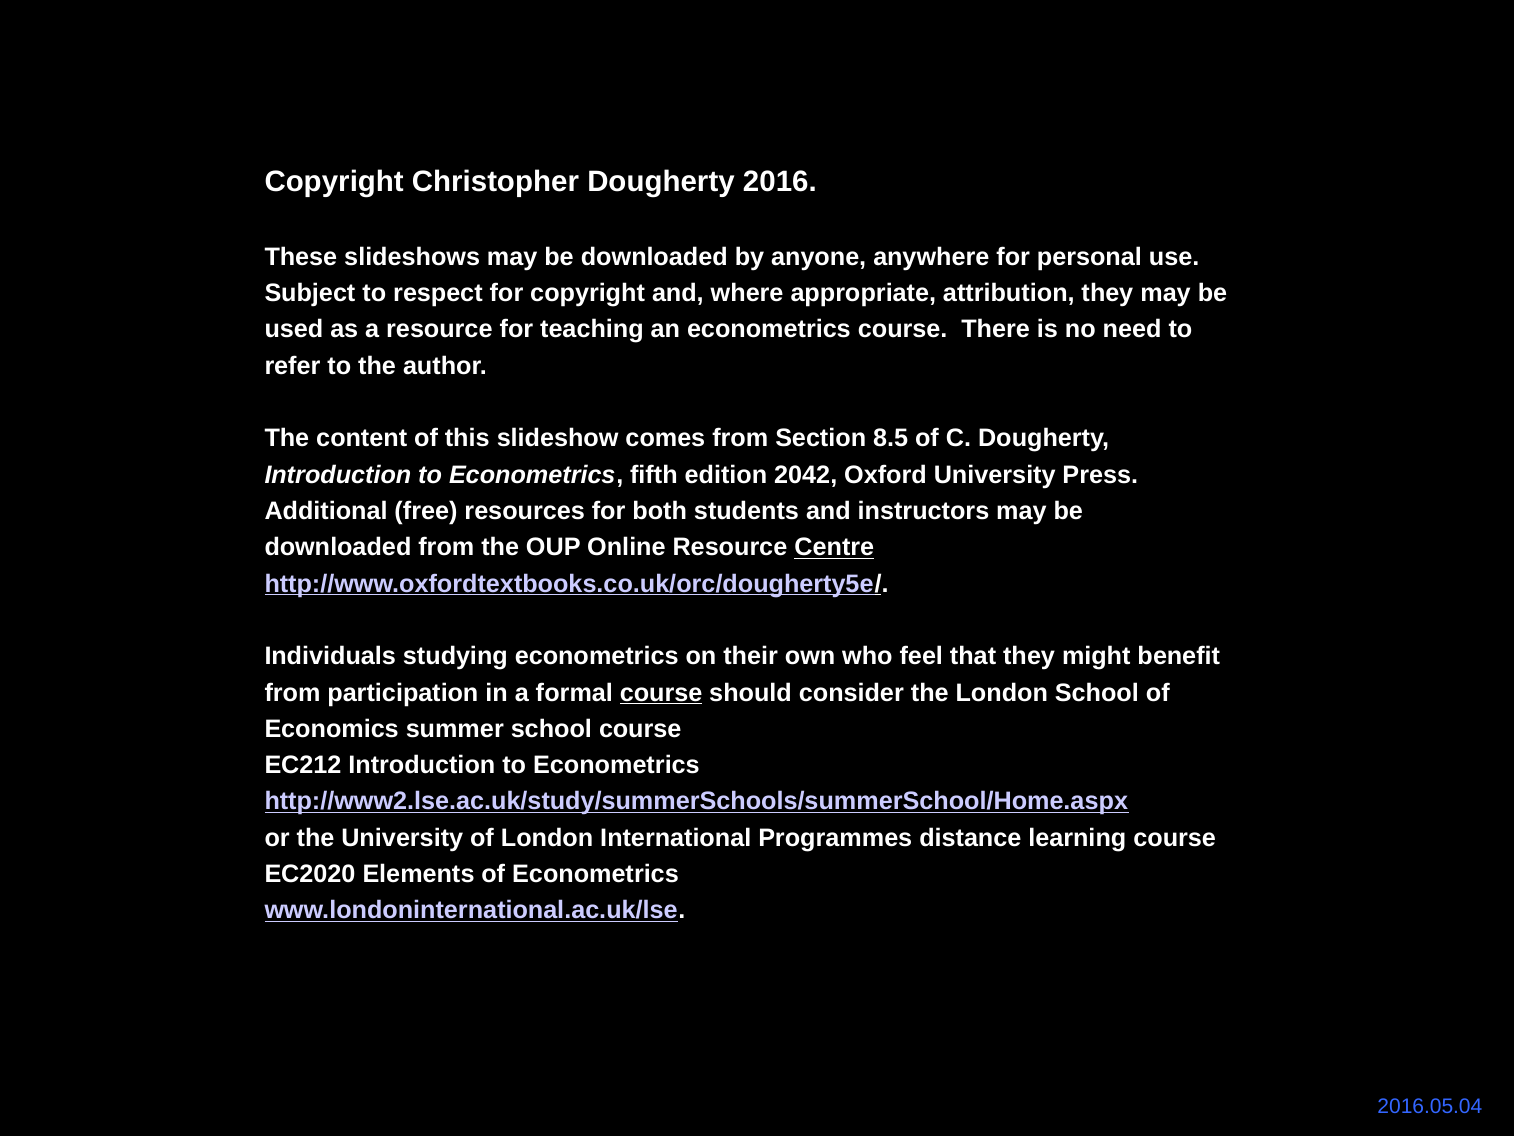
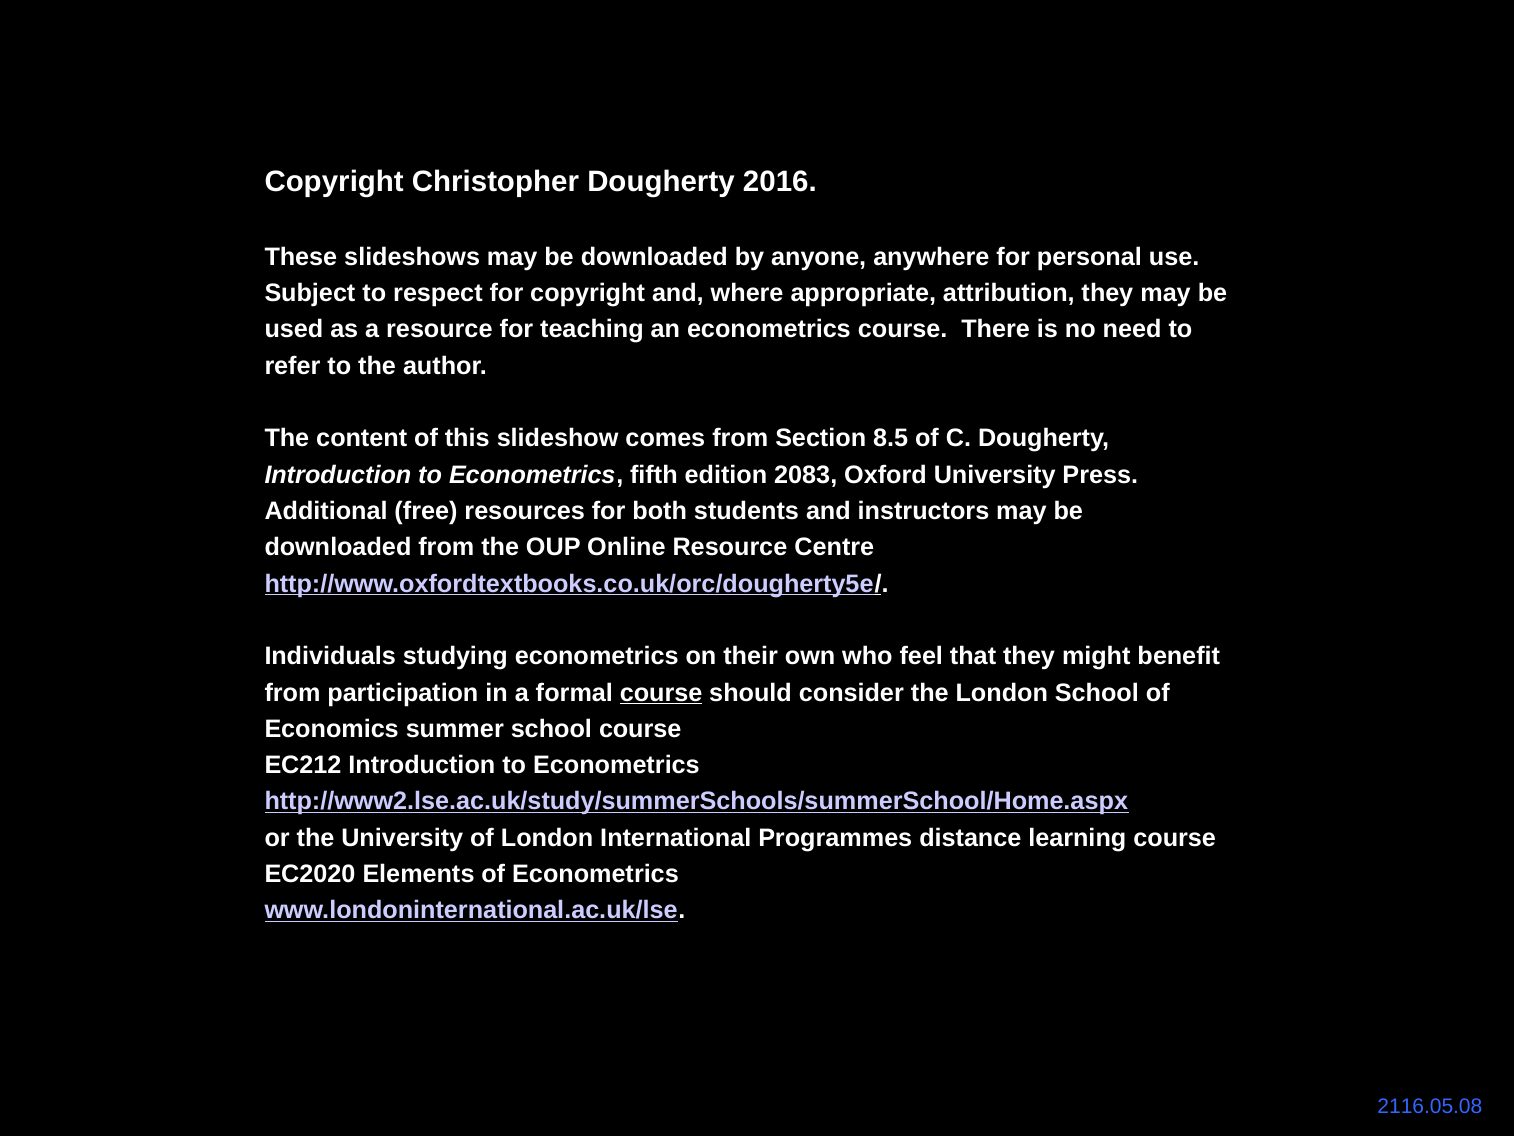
2042: 2042 -> 2083
Centre underline: present -> none
2016.05.04: 2016.05.04 -> 2116.05.08
